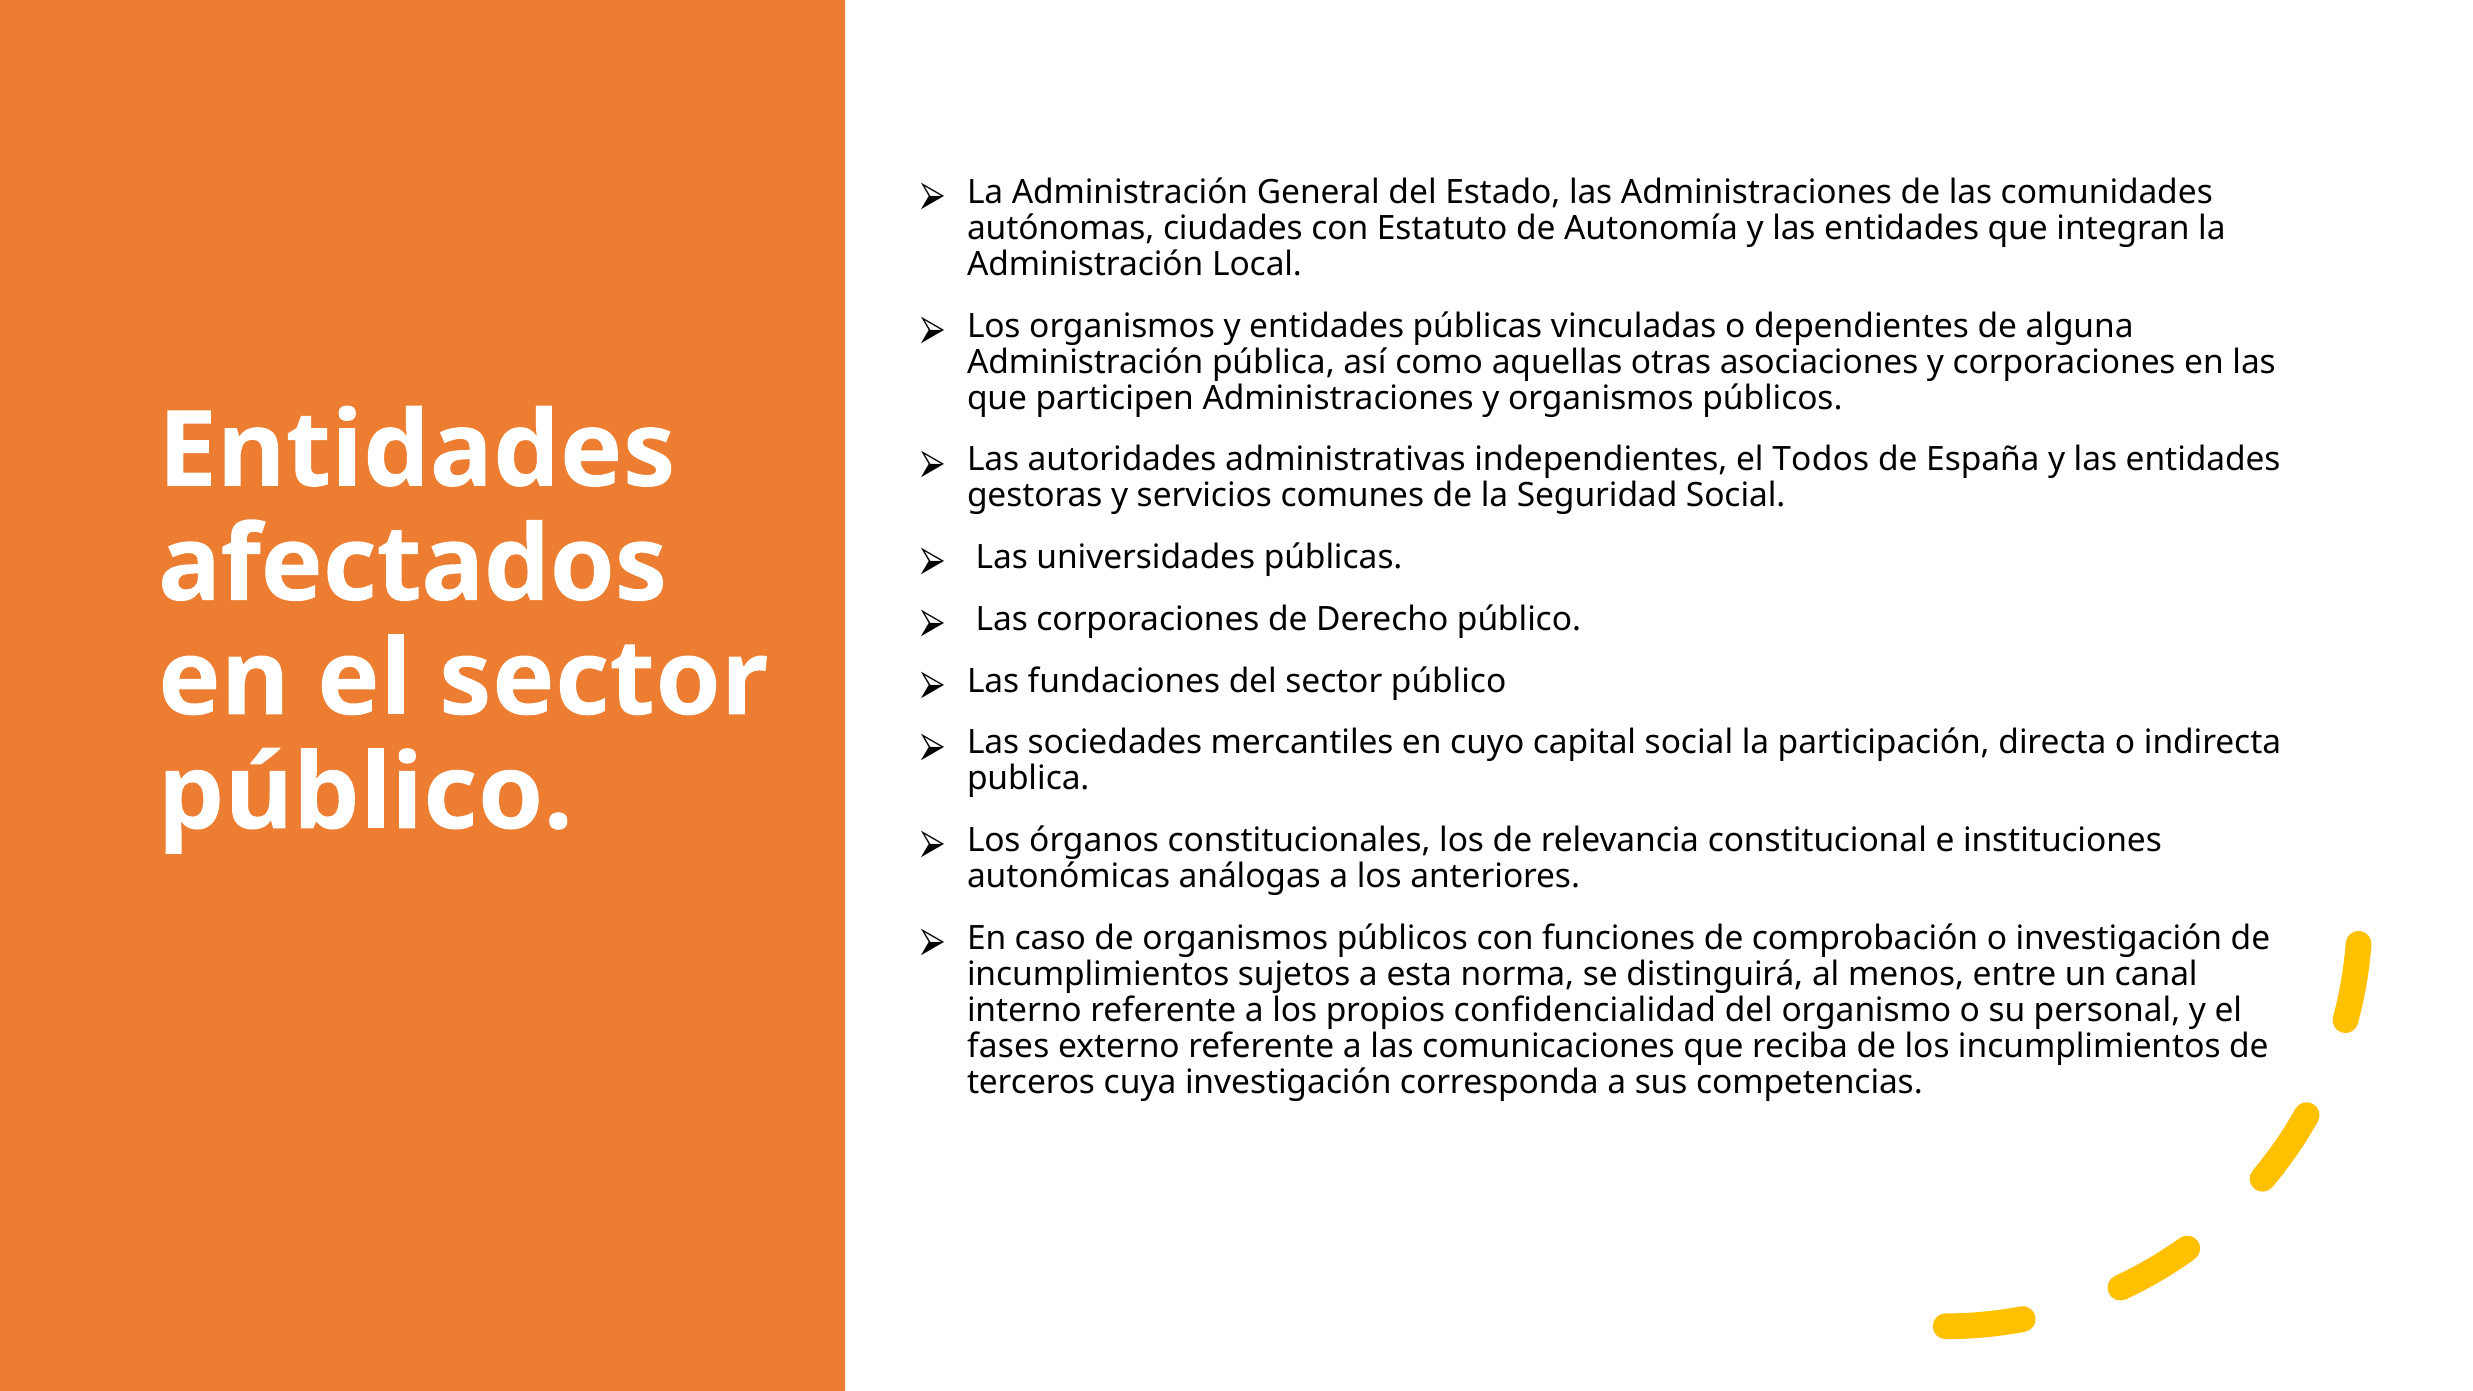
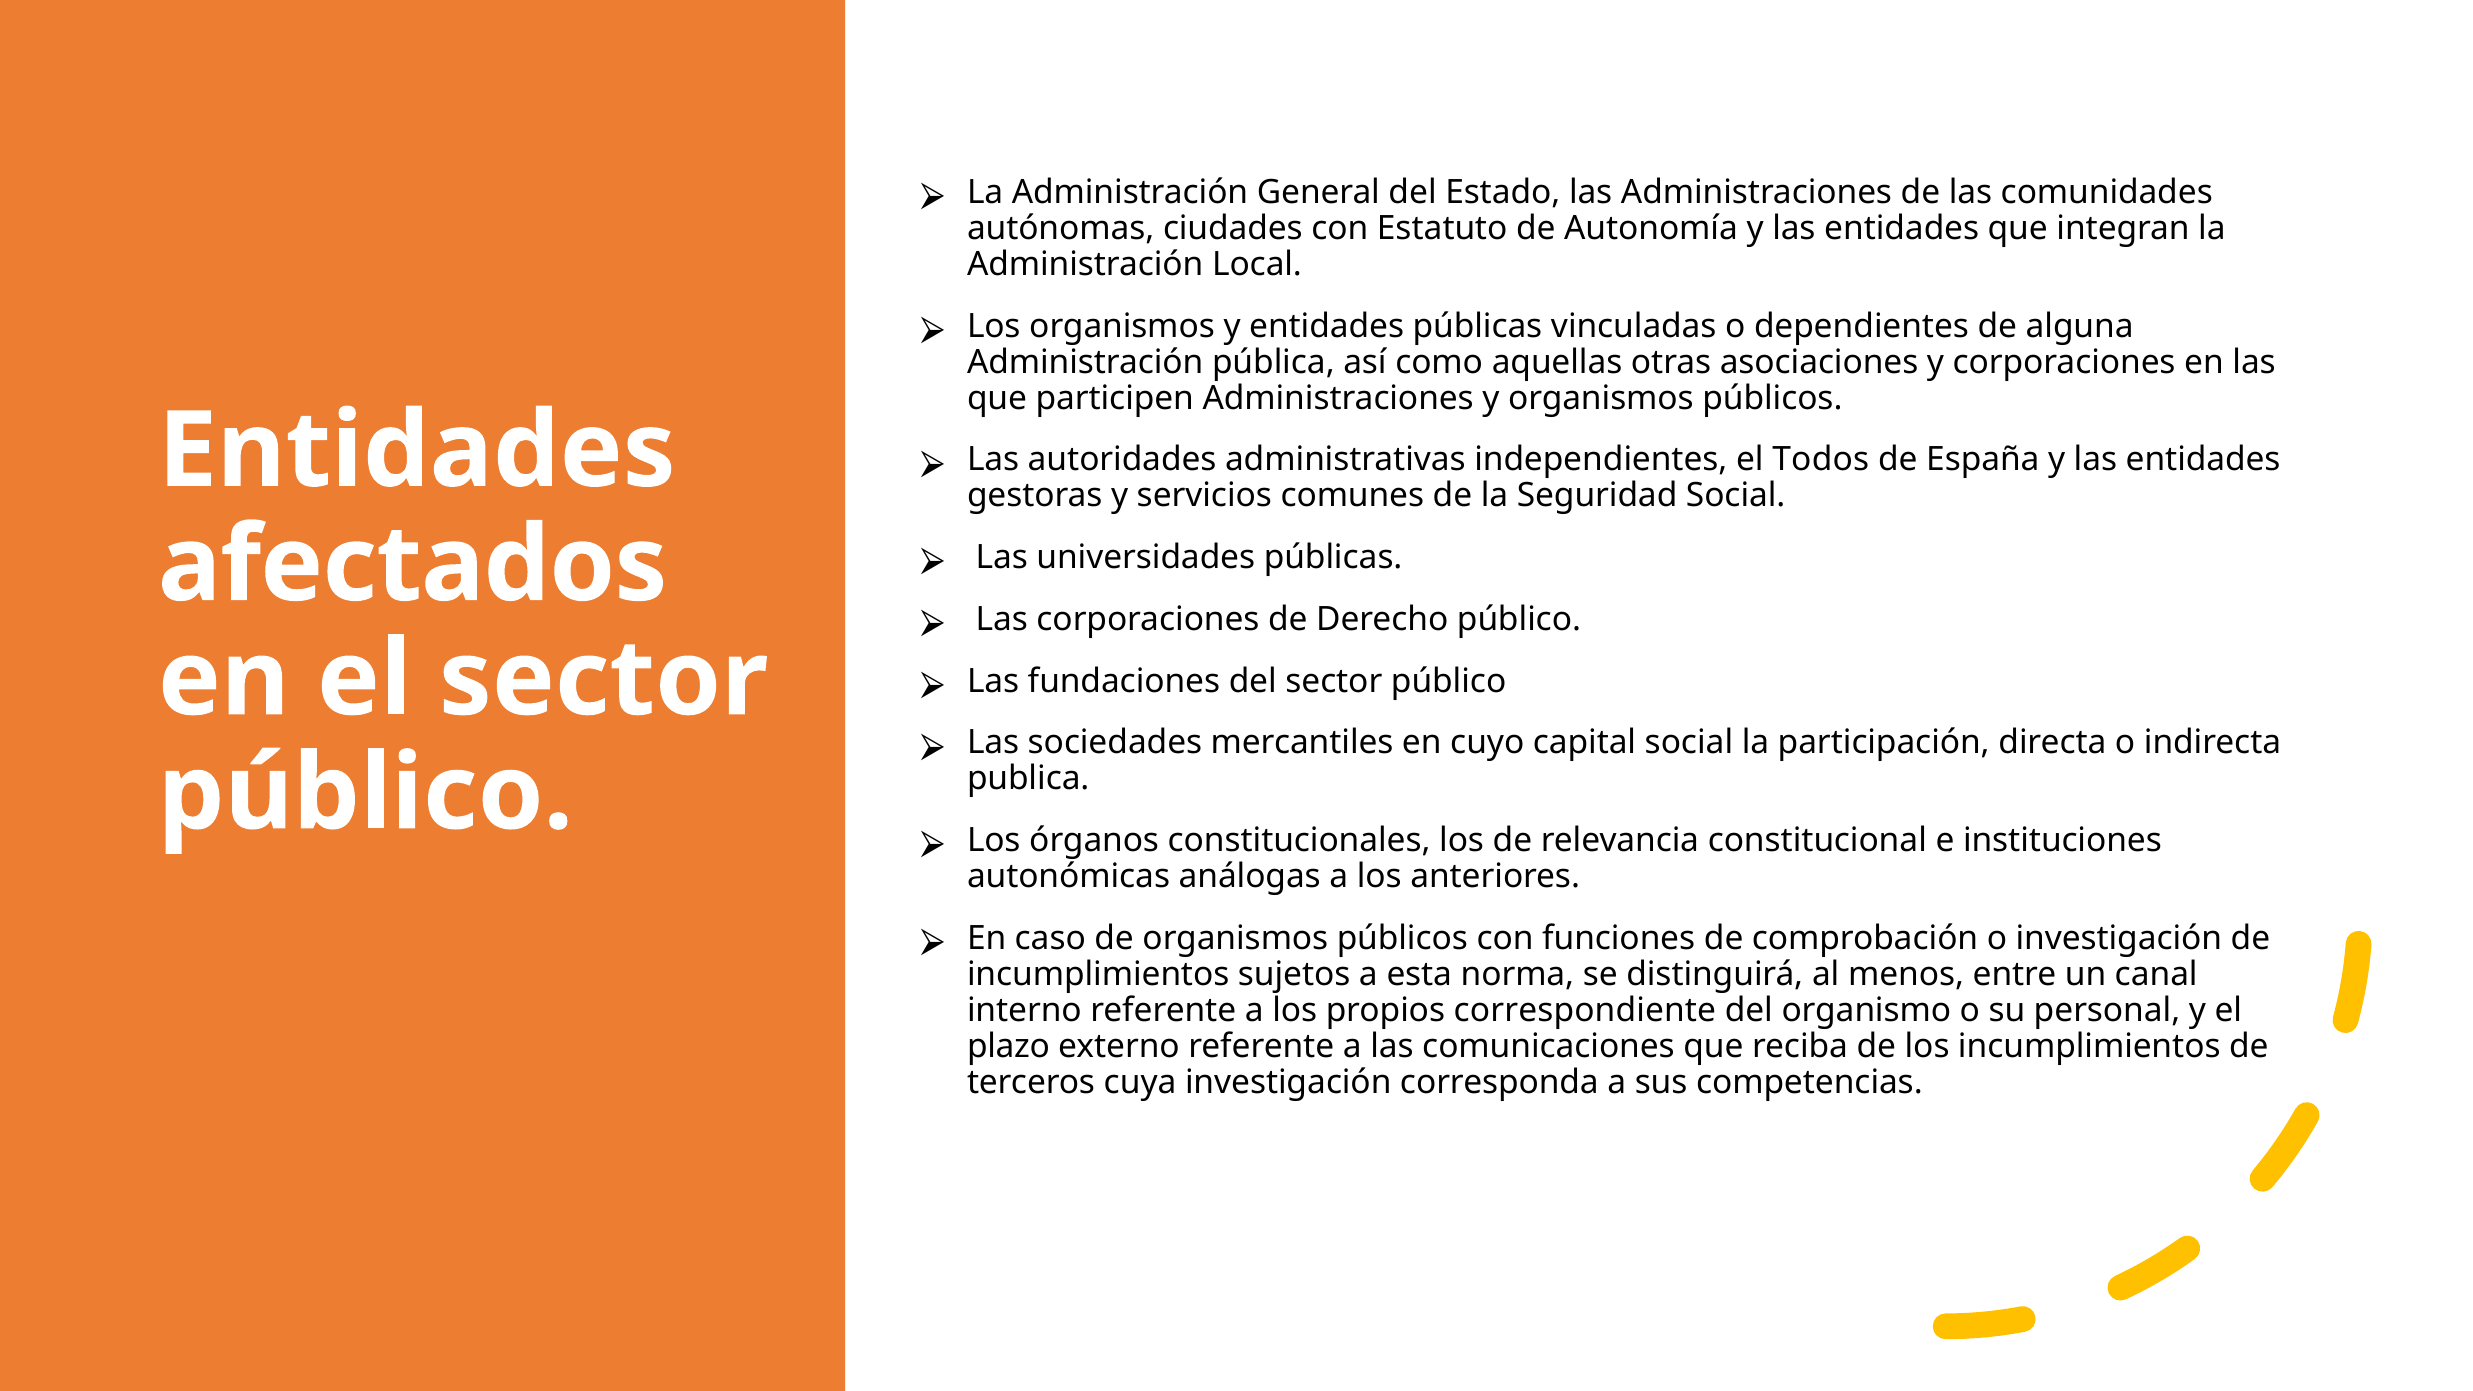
confidencialidad: confidencialidad -> correspondiente
fases: fases -> plazo
